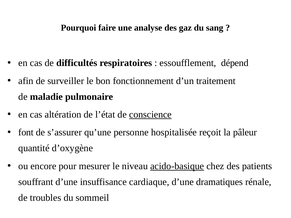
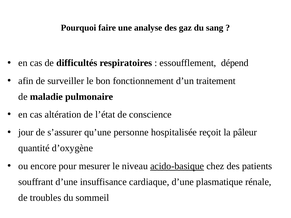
conscience underline: present -> none
font: font -> jour
dramatiques: dramatiques -> plasmatique
